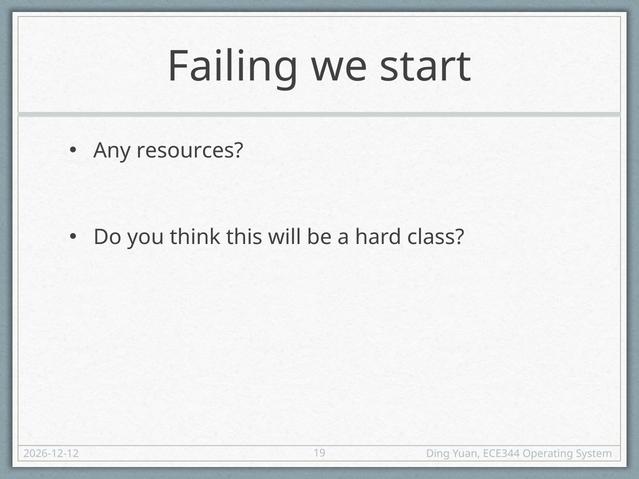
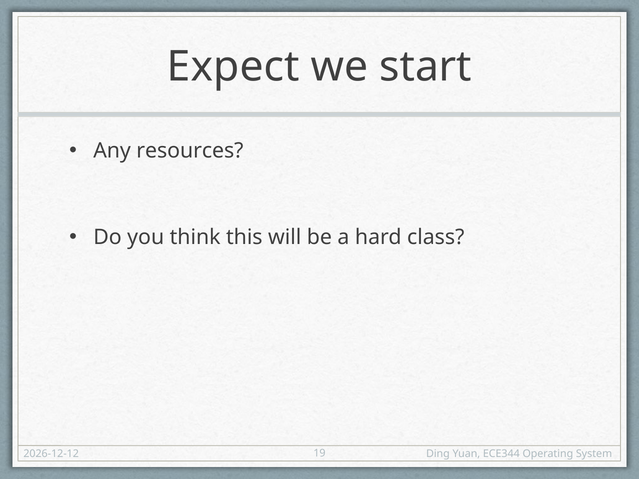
Failing: Failing -> Expect
